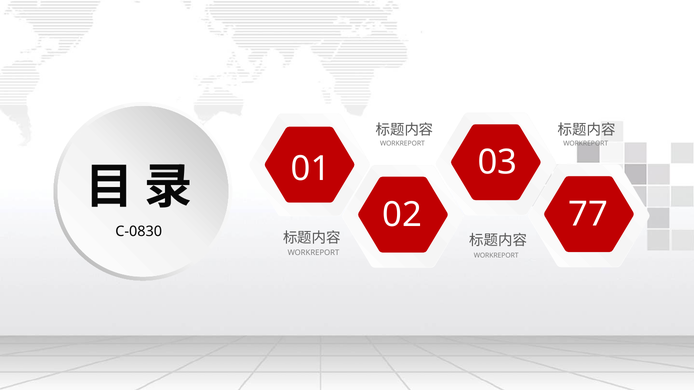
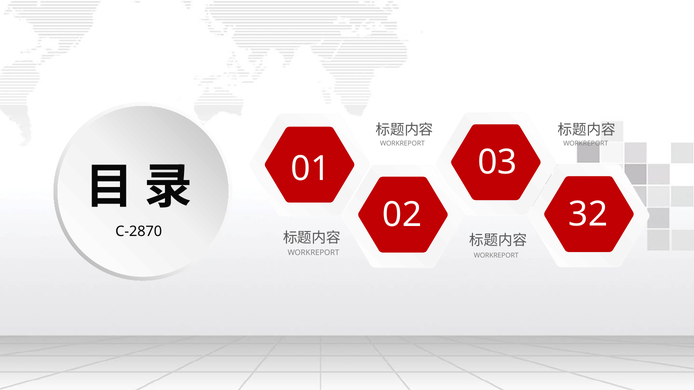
77: 77 -> 32
C-0830: C-0830 -> C-2870
